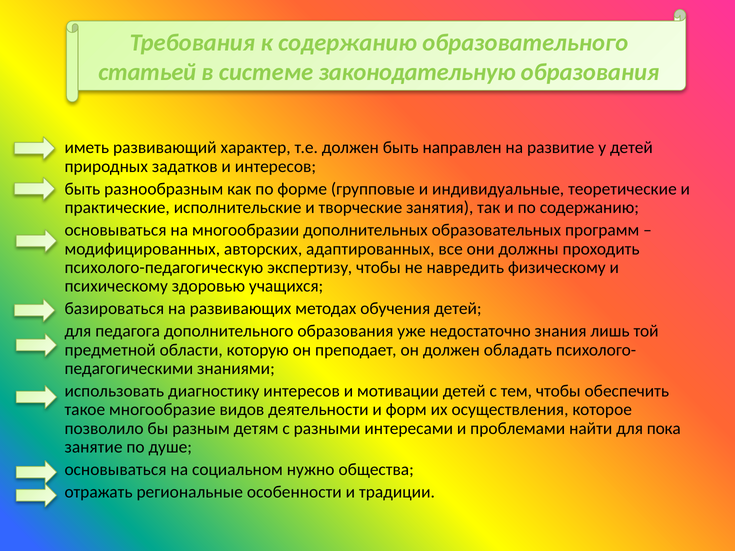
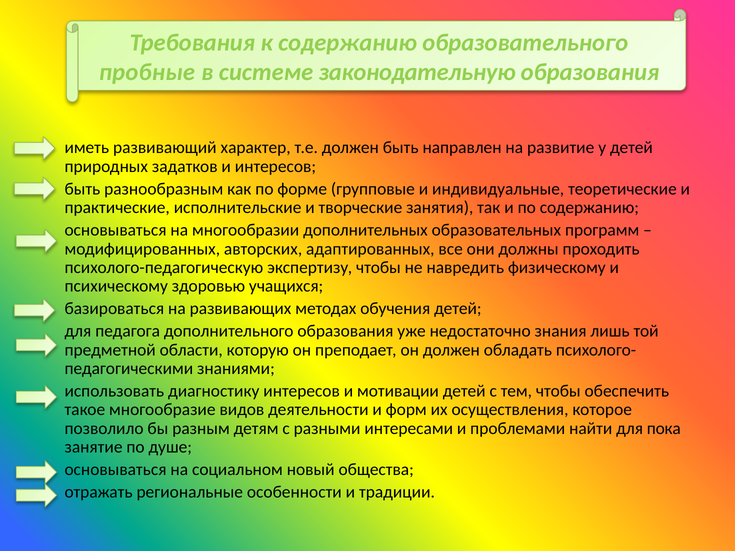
статьей: статьей -> пробные
нужно: нужно -> новый
